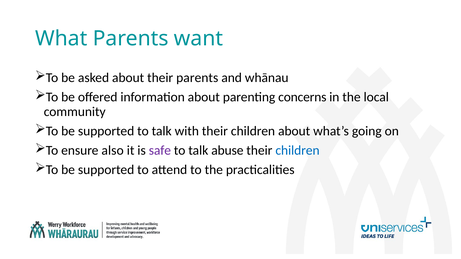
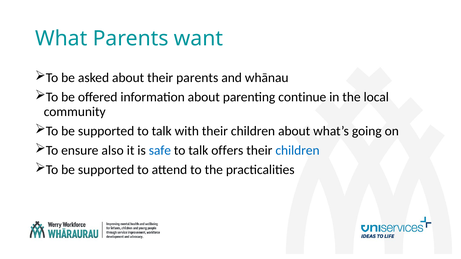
concerns: concerns -> continue
safe colour: purple -> blue
abuse: abuse -> offers
